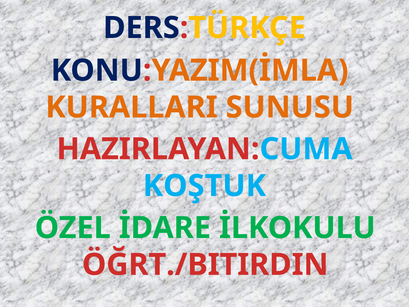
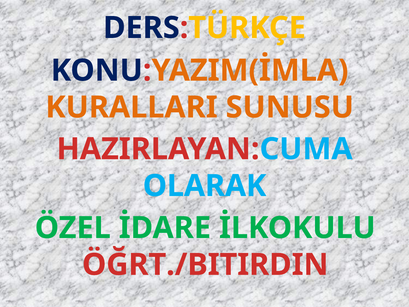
KOŞTUK: KOŞTUK -> OLARAK
